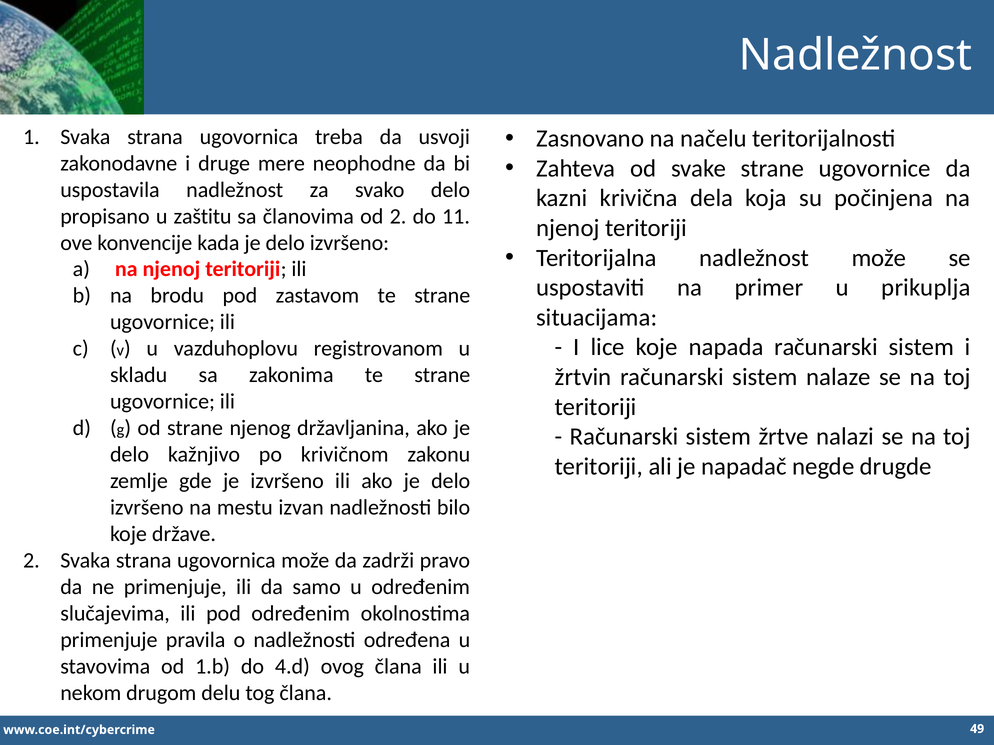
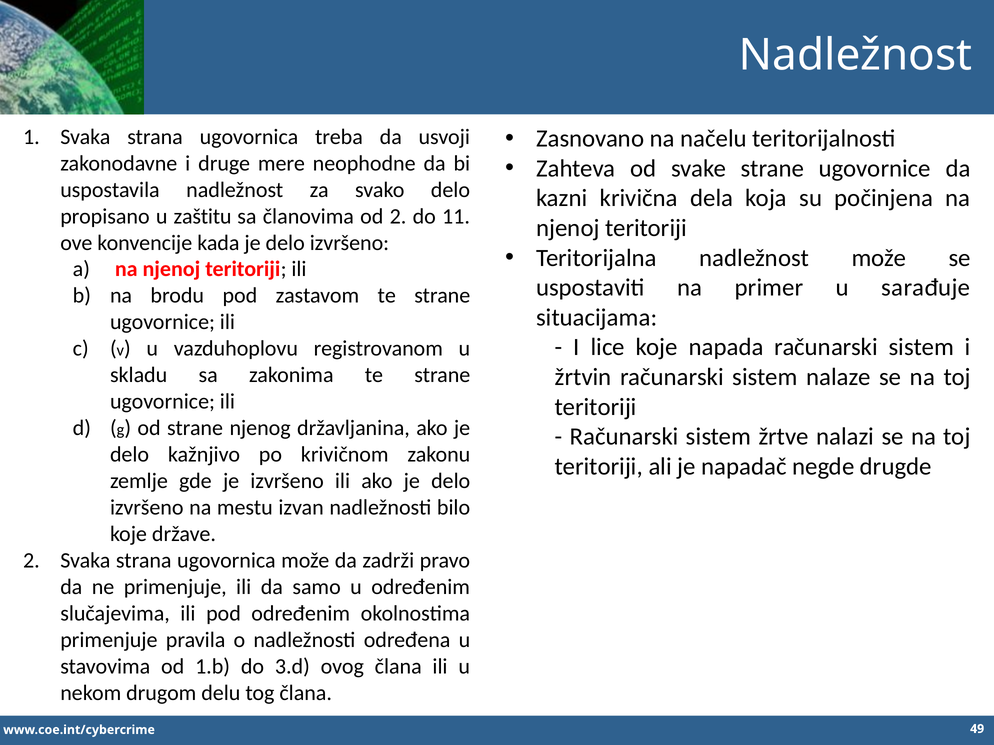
prikuplja: prikuplja -> sarađuje
4.d: 4.d -> 3.d
